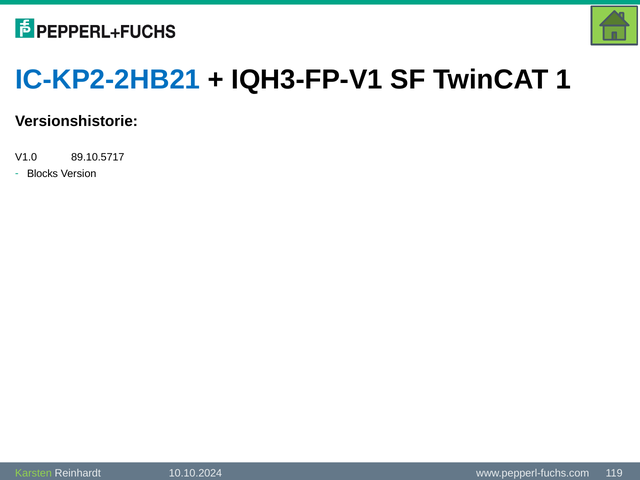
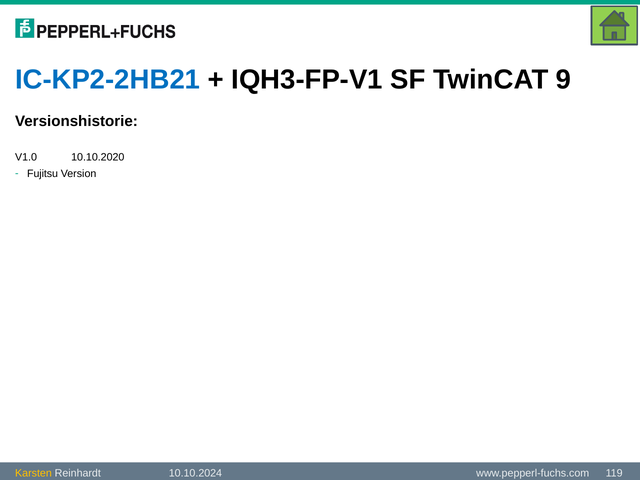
1: 1 -> 9
89.10.5717: 89.10.5717 -> 10.10.2020
Blocks: Blocks -> Fujitsu
Karsten colour: light green -> yellow
